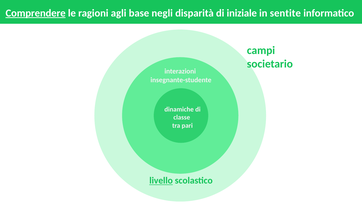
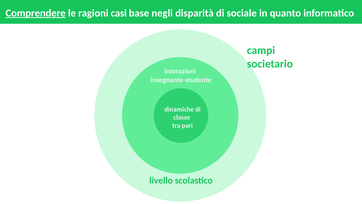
agli: agli -> casi
iniziale: iniziale -> sociale
sentite: sentite -> quanto
livello underline: present -> none
